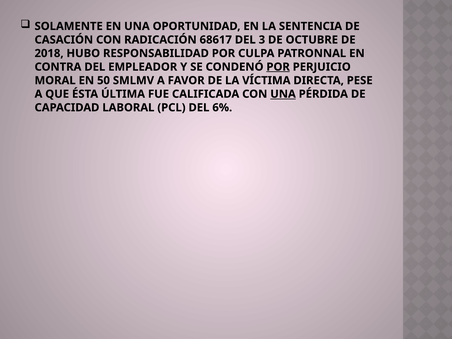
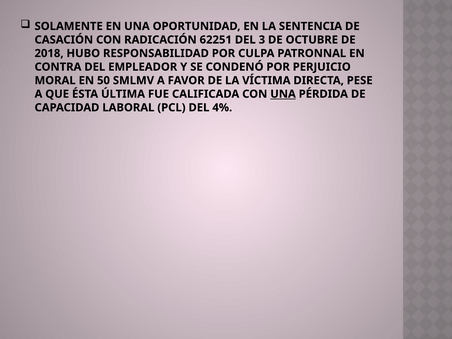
68617: 68617 -> 62251
POR at (278, 67) underline: present -> none
6%: 6% -> 4%
